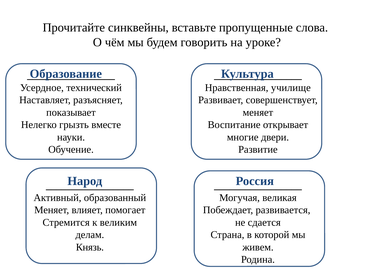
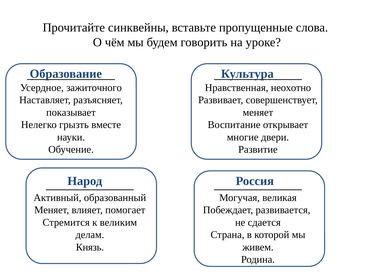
технический: технический -> зажиточного
училище: училище -> неохотно
